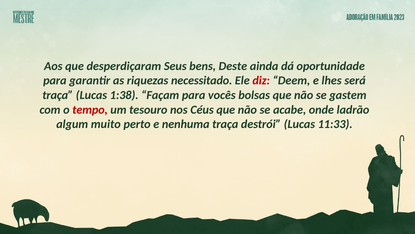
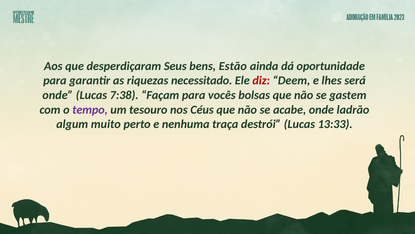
Deste: Deste -> Estão
traça at (58, 95): traça -> onde
1:38: 1:38 -> 7:38
tempo colour: red -> purple
11:33: 11:33 -> 13:33
